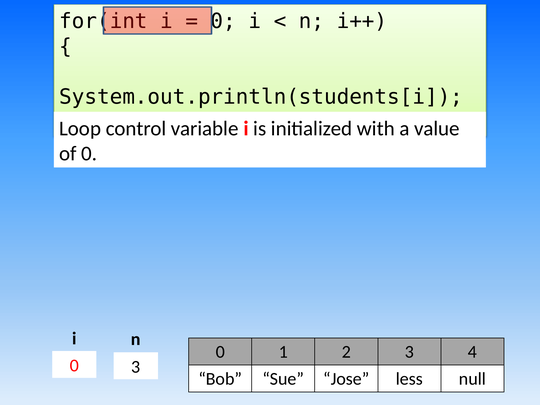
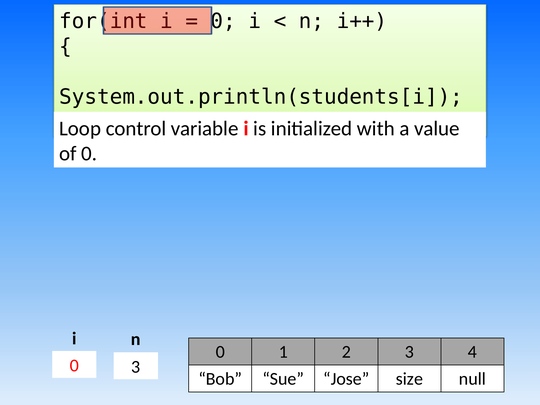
less: less -> size
